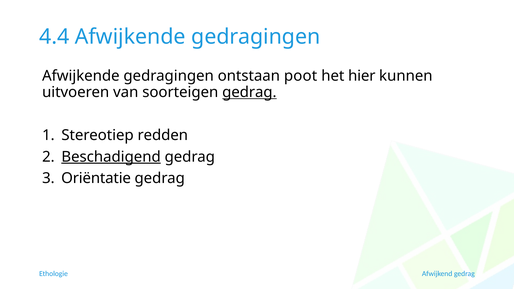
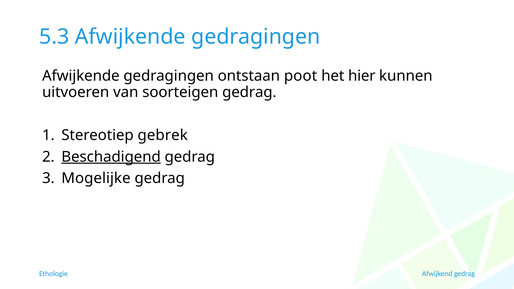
4.4: 4.4 -> 5.3
gedrag at (249, 92) underline: present -> none
redden: redden -> gebrek
Oriëntatie: Oriëntatie -> Mogelijke
